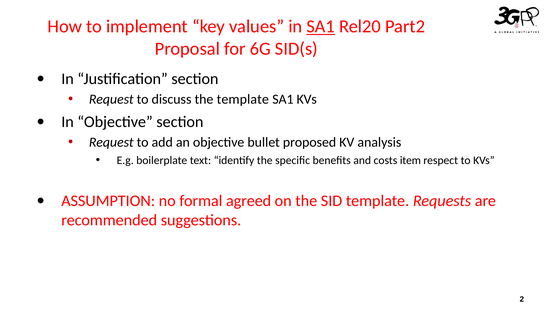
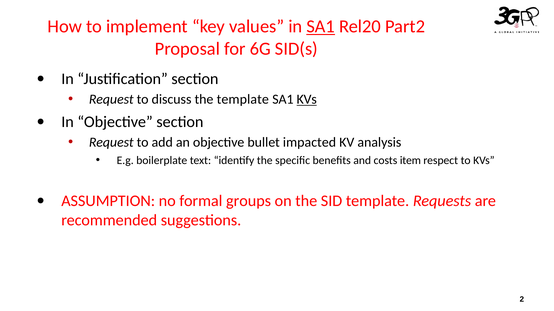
KVs at (307, 100) underline: none -> present
proposed: proposed -> impacted
agreed: agreed -> groups
